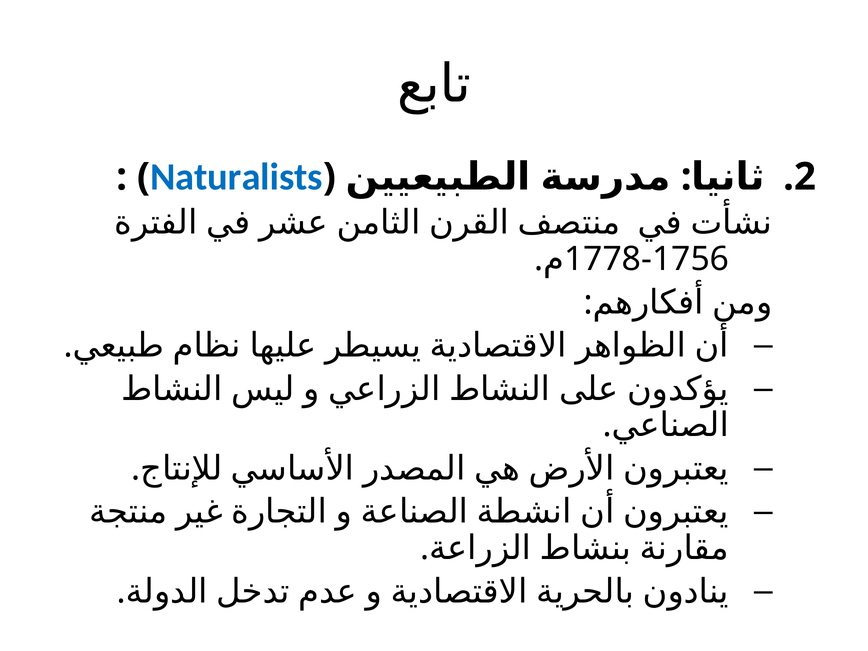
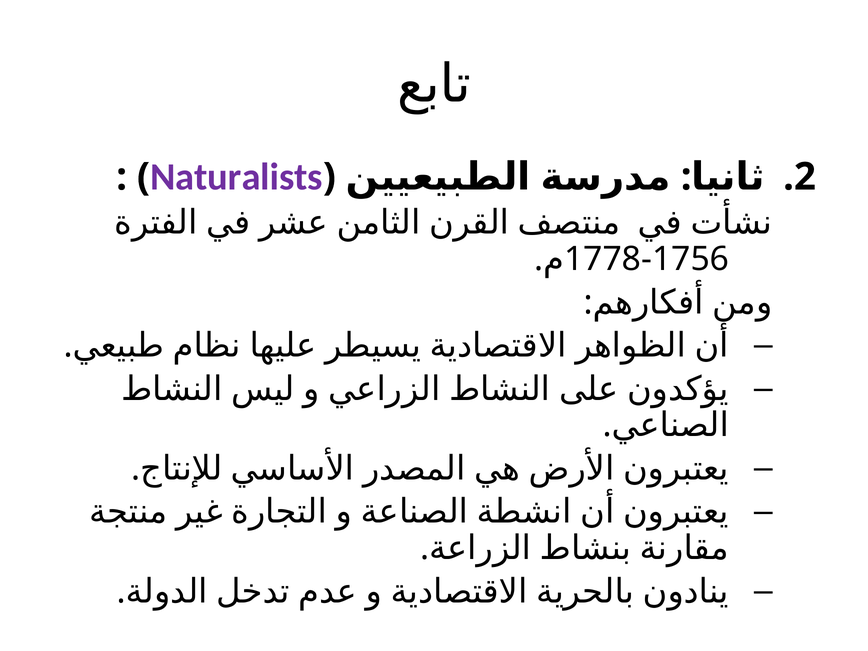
Naturalists colour: blue -> purple
